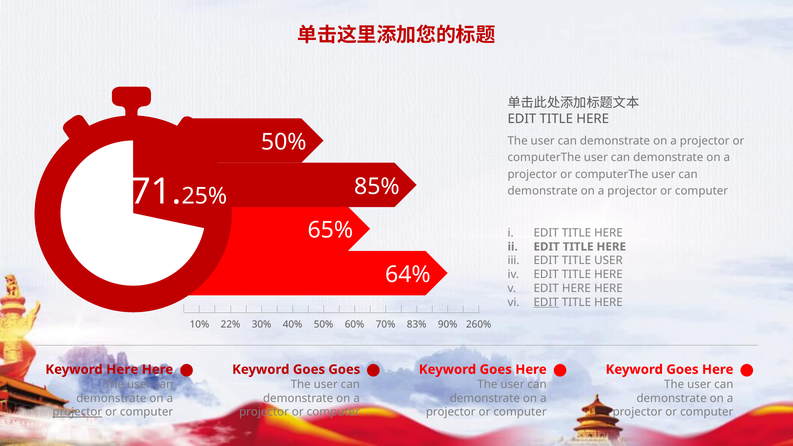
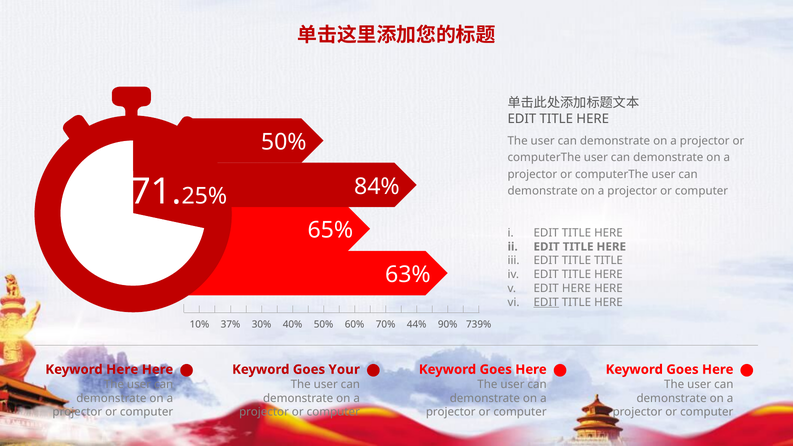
85%: 85% -> 84%
TITLE USER: USER -> TITLE
64%: 64% -> 63%
22%: 22% -> 37%
83%: 83% -> 44%
260%: 260% -> 739%
Goes Goes: Goes -> Your
projector at (77, 412) underline: present -> none
